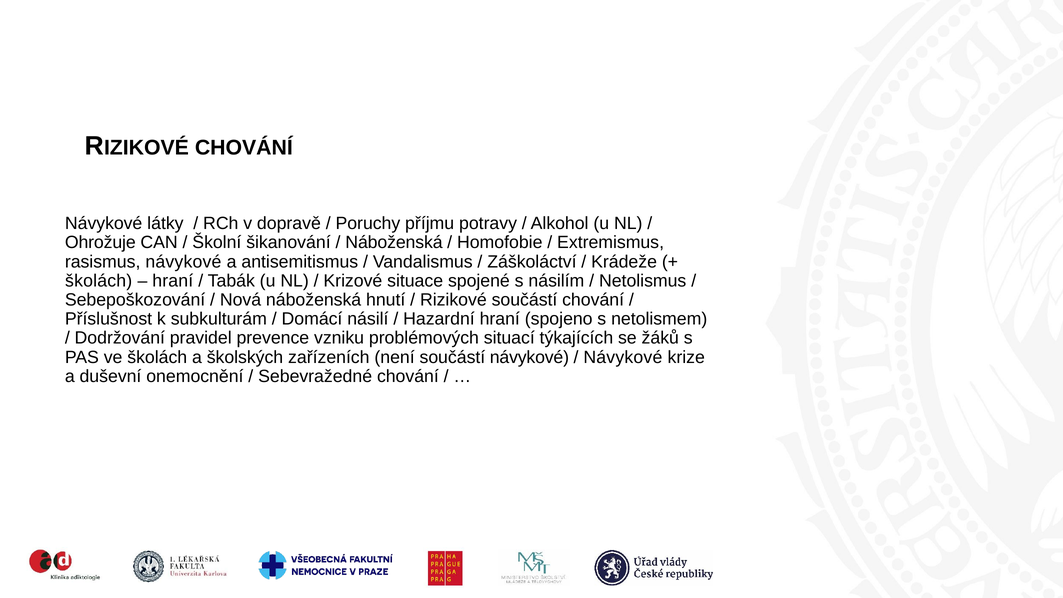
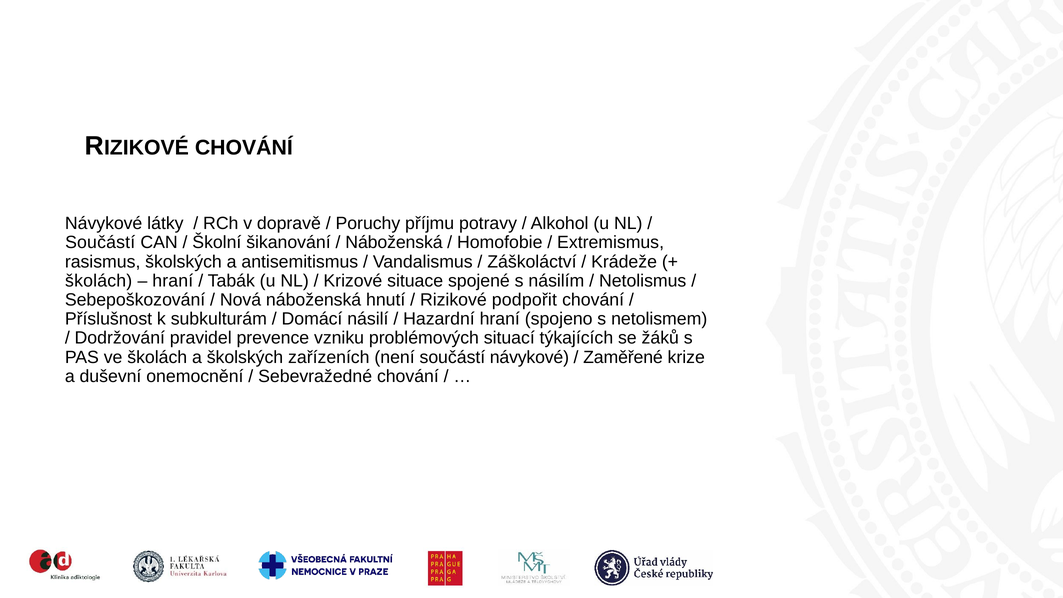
Ohrožuje at (100, 243): Ohrožuje -> Součástí
rasismus návykové: návykové -> školských
Rizikové součástí: součástí -> podpořit
Návykové at (623, 357): Návykové -> Zaměřené
